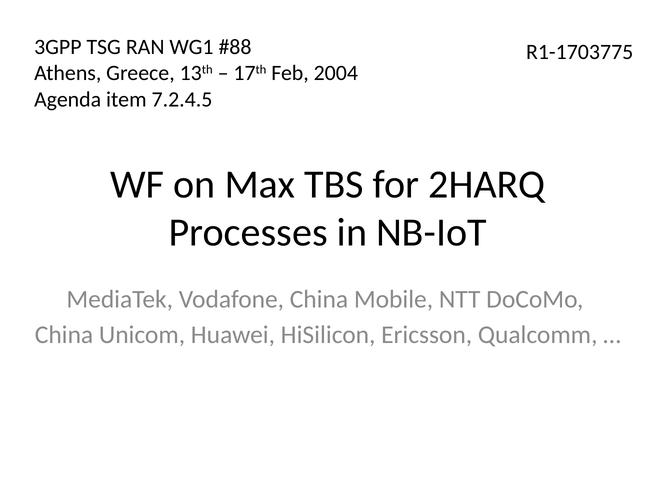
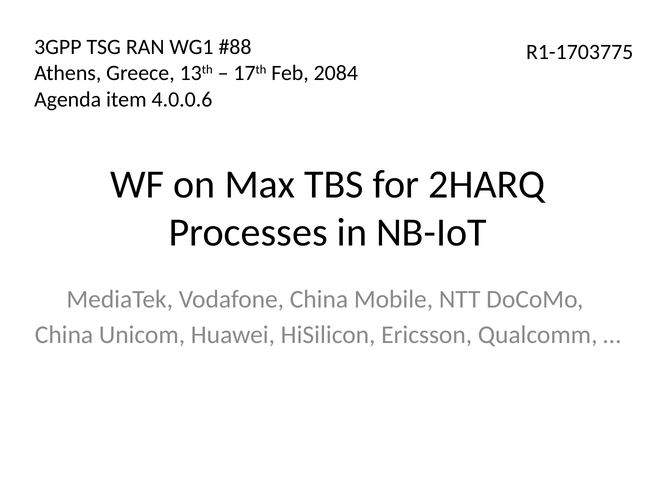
2004: 2004 -> 2084
7.2.4.5: 7.2.4.5 -> 4.0.0.6
